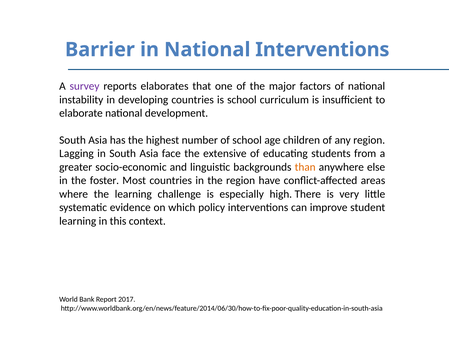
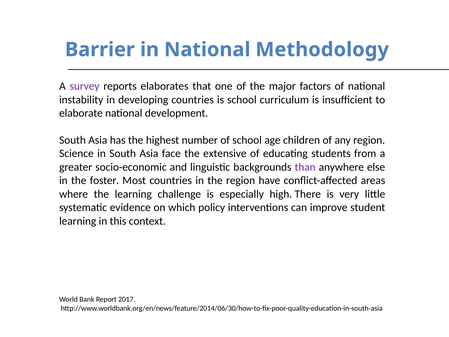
National Interventions: Interventions -> Methodology
Lagging: Lagging -> Science
than colour: orange -> purple
